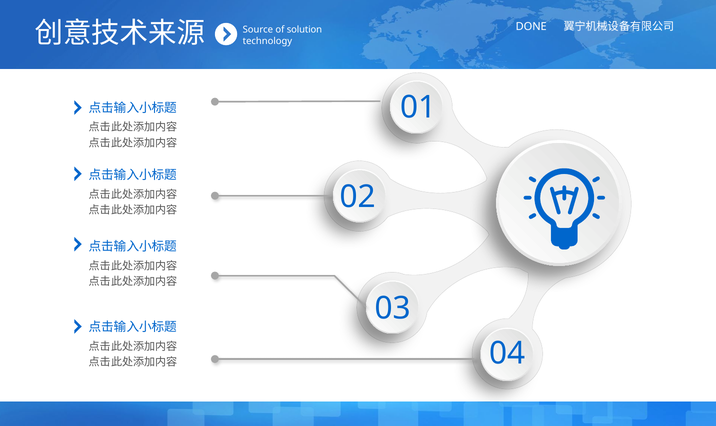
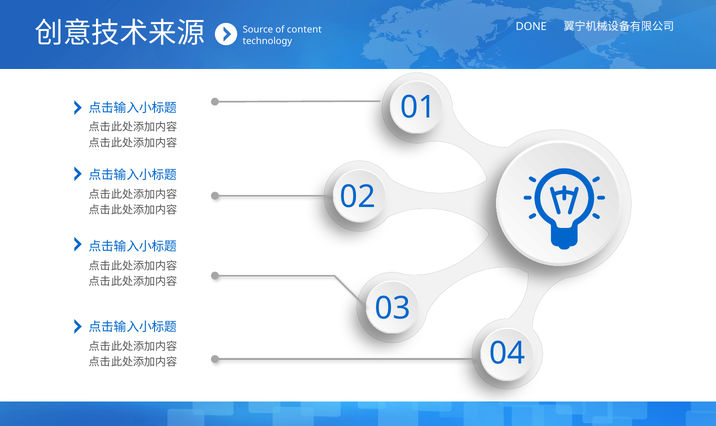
solution: solution -> content
